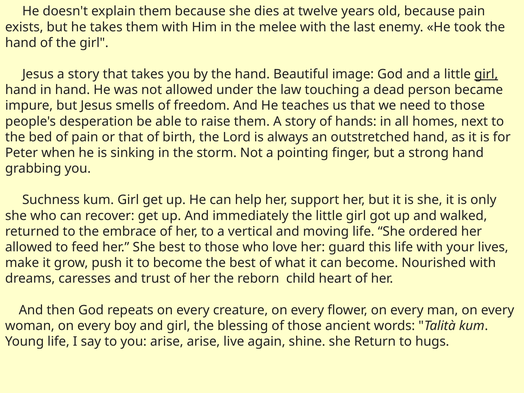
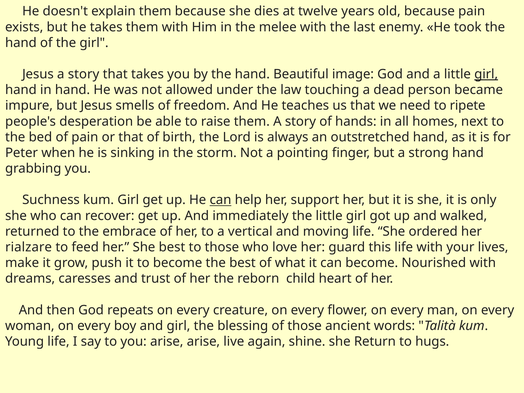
need to those: those -> ripete
can at (220, 200) underline: none -> present
allowed at (29, 247): allowed -> rialzare
